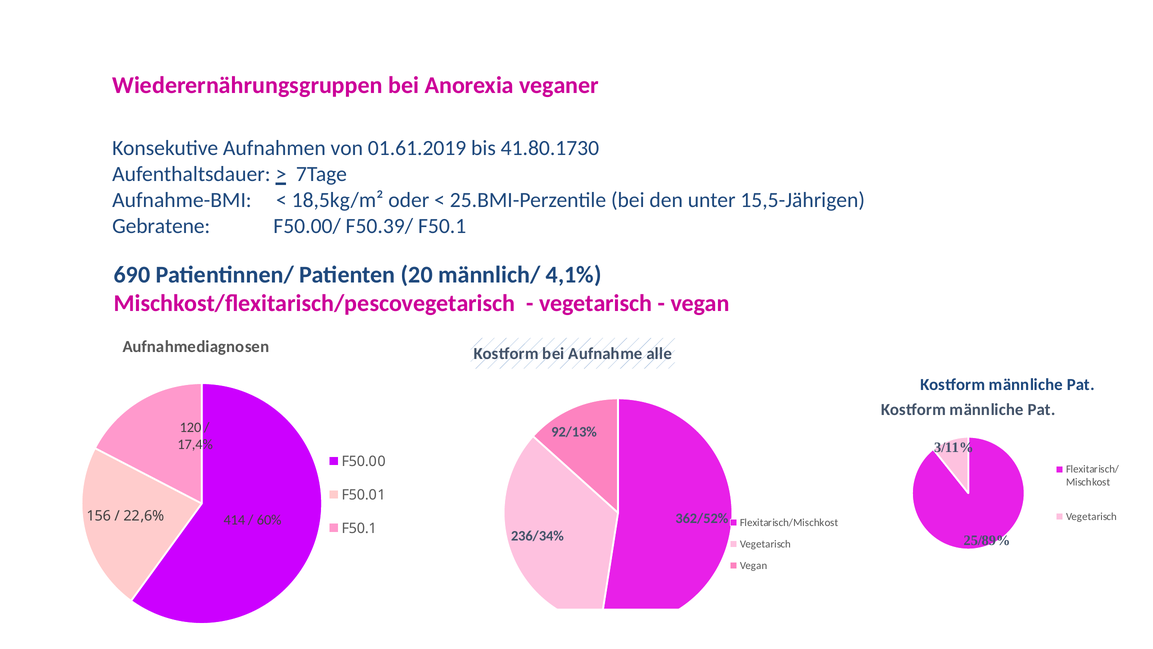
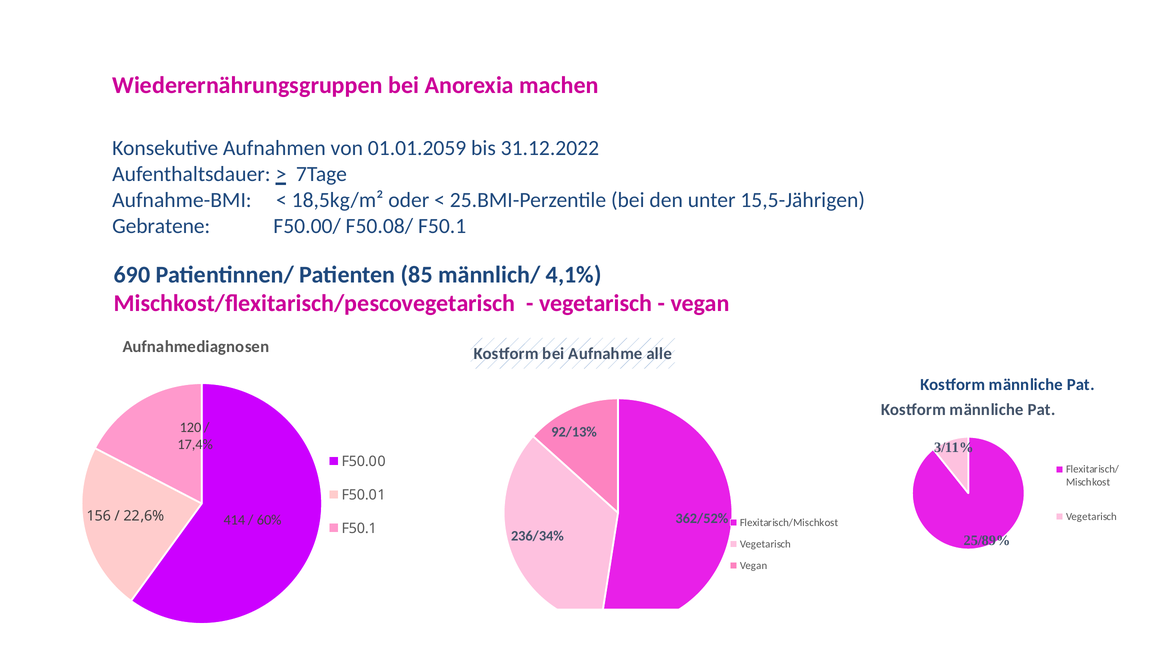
veganer: veganer -> machen
01.61.2019: 01.61.2019 -> 01.01.2059
41.80.1730: 41.80.1730 -> 31.12.2022
F50.39/: F50.39/ -> F50.08/
20: 20 -> 85
